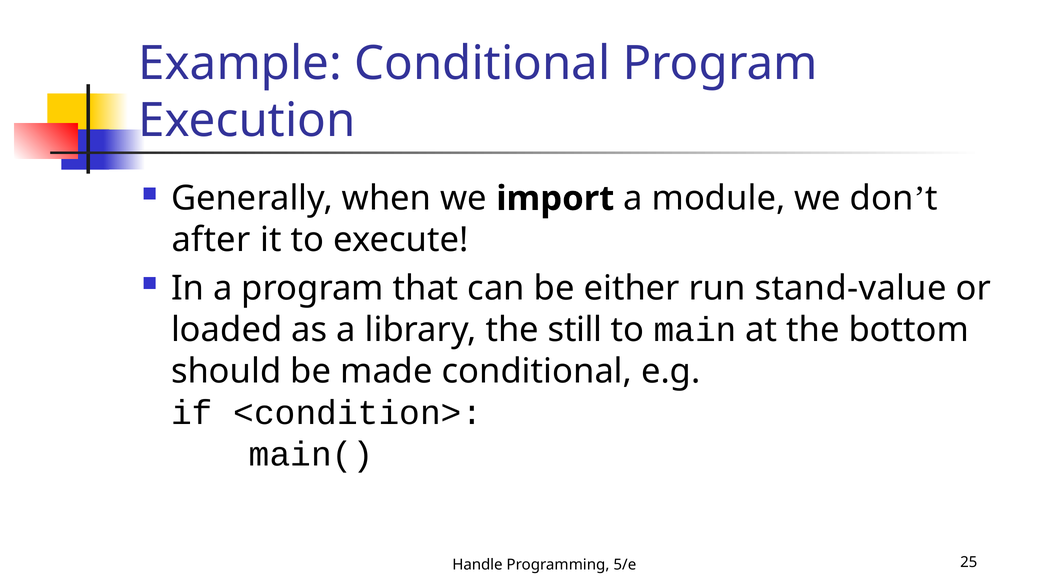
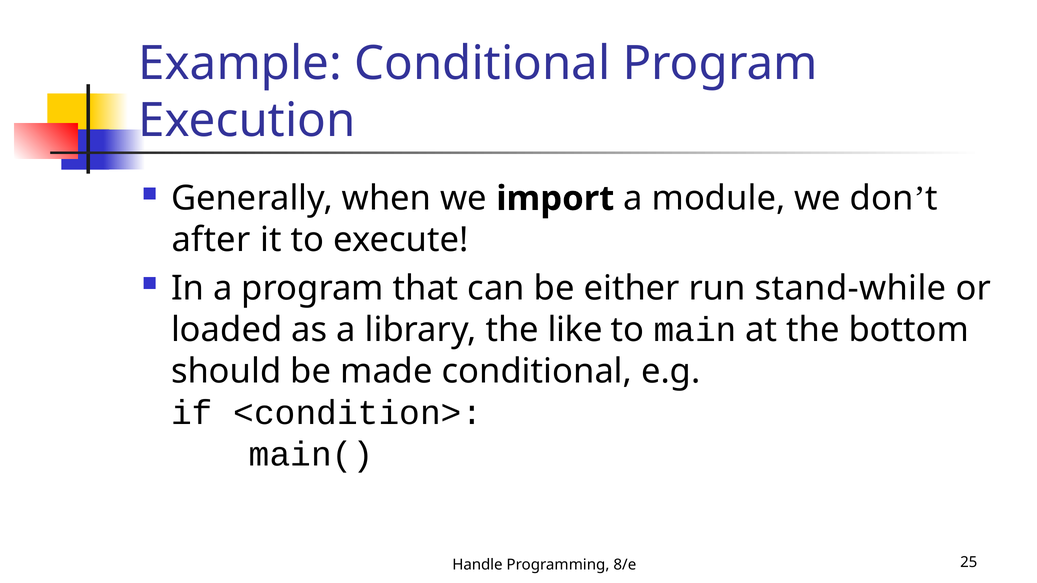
stand-value: stand-value -> stand-while
still: still -> like
5/e: 5/e -> 8/e
